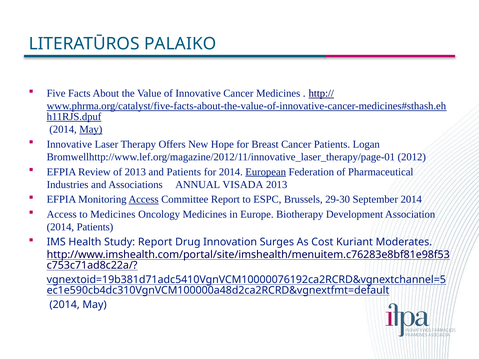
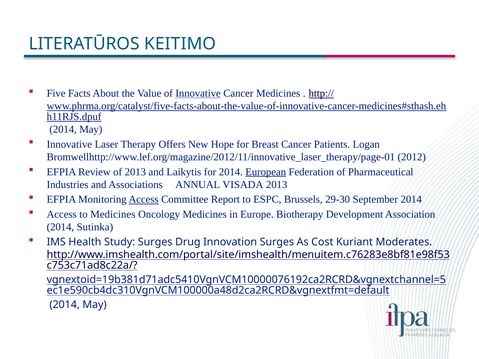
PALAIKO: PALAIKO -> KEITIMO
Innovative at (198, 93) underline: none -> present
May at (91, 129) underline: present -> none
and Patients: Patients -> Laikytis
2014 Patients: Patients -> Sutinka
Study Report: Report -> Surges
